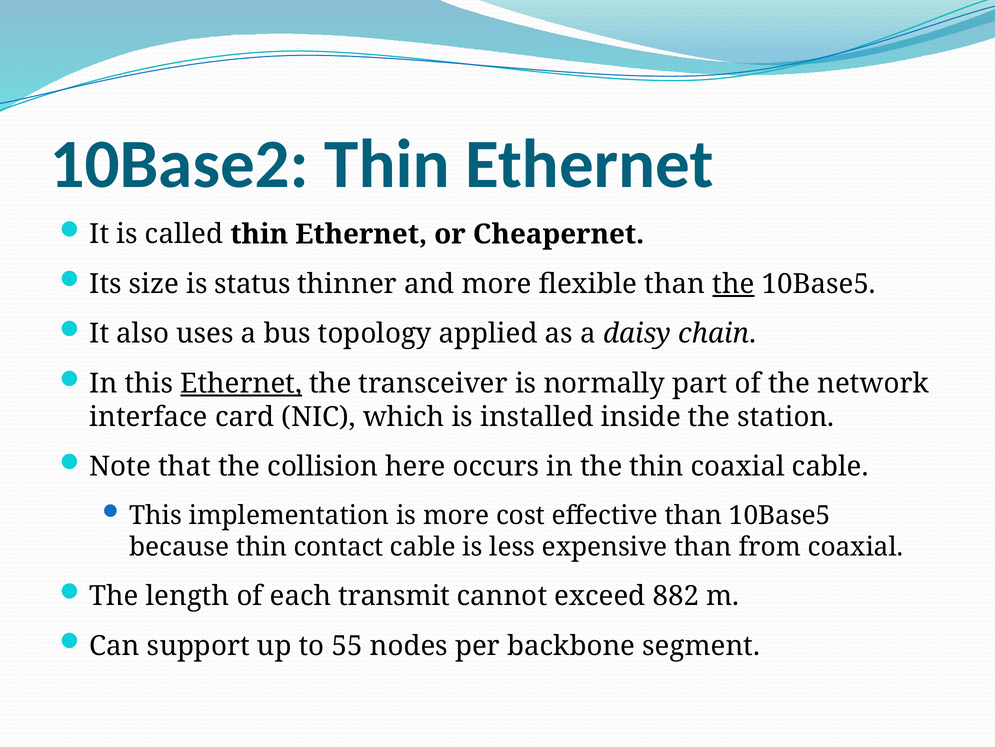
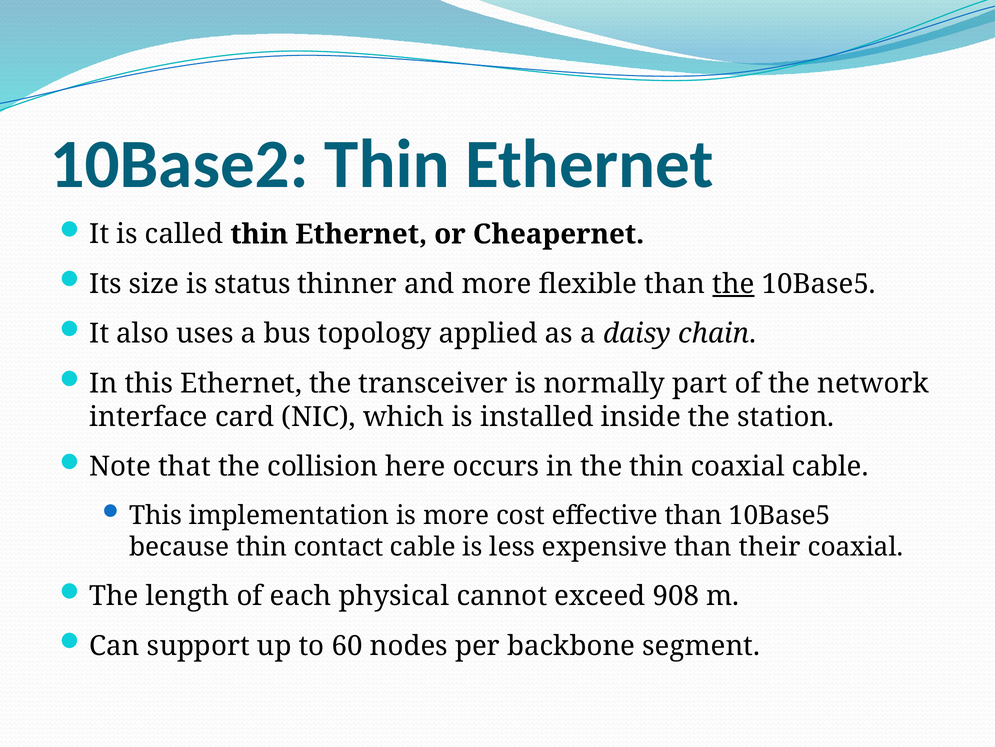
Ethernet at (241, 383) underline: present -> none
from: from -> their
transmit: transmit -> physical
882: 882 -> 908
55: 55 -> 60
